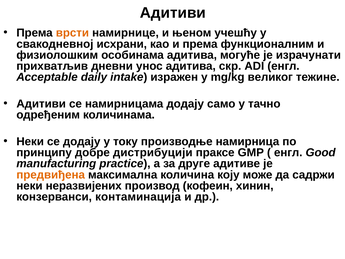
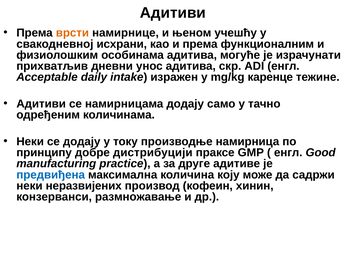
великог: великог -> каренце
предвиђена colour: orange -> blue
контаминација: контаминација -> размножавање
